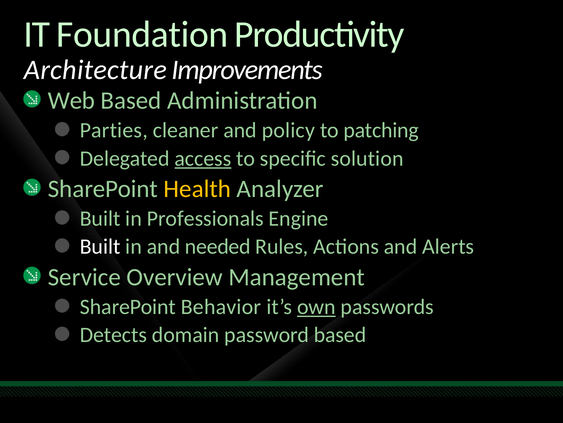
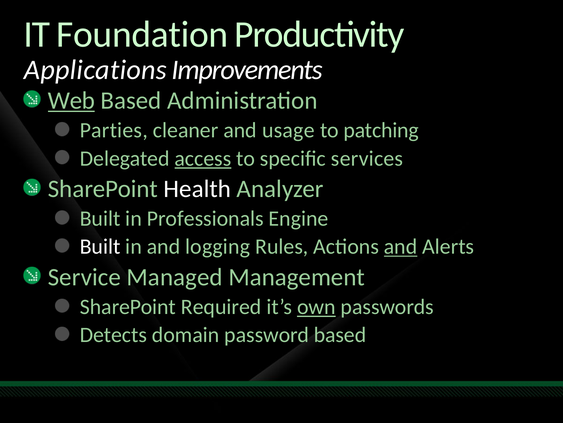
Architecture: Architecture -> Applications
Web underline: none -> present
policy: policy -> usage
solution: solution -> services
Health colour: yellow -> white
needed: needed -> logging
and at (401, 246) underline: none -> present
Overview: Overview -> Managed
Behavior: Behavior -> Required
